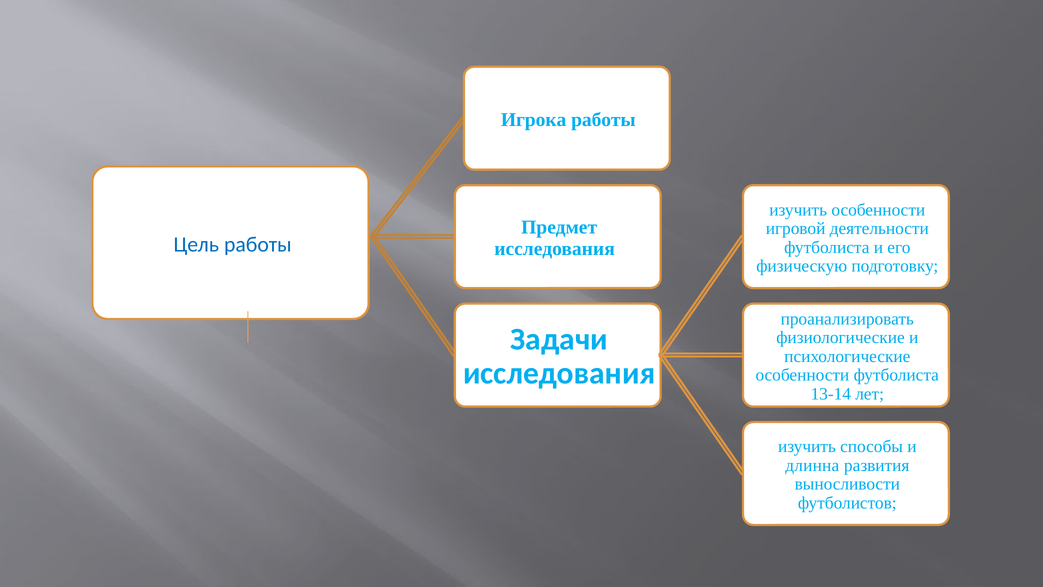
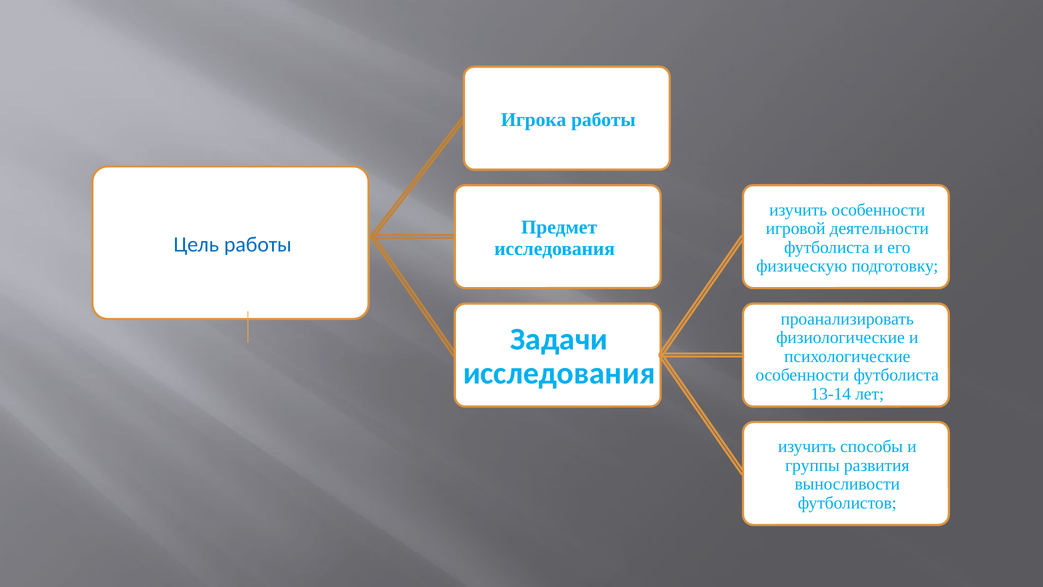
длинна: длинна -> группы
